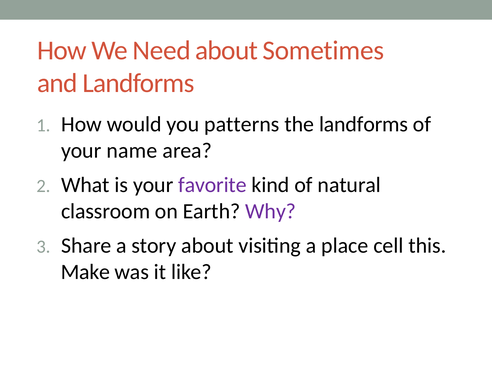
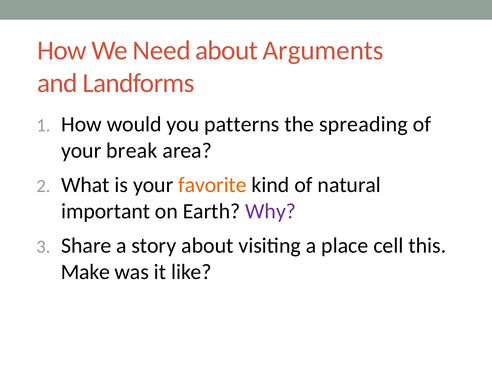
Sometimes: Sometimes -> Arguments
the landforms: landforms -> spreading
name: name -> break
favorite colour: purple -> orange
classroom: classroom -> important
